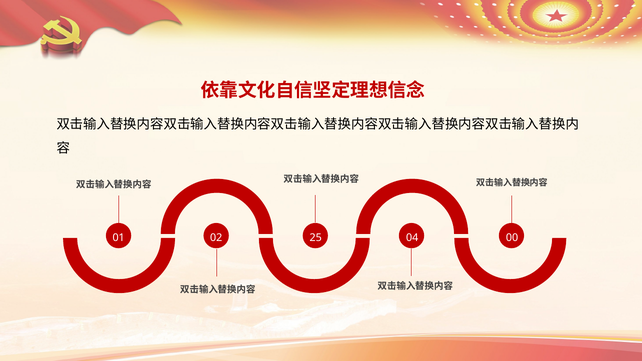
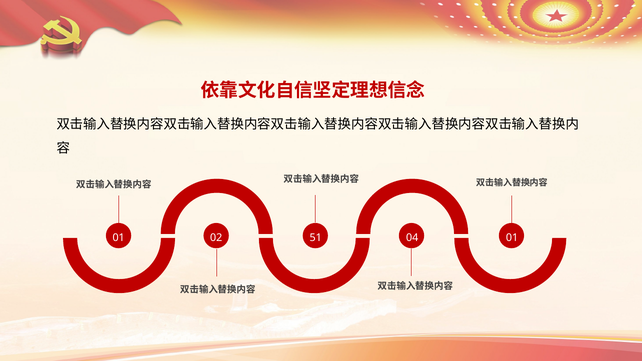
25: 25 -> 51
04 00: 00 -> 01
